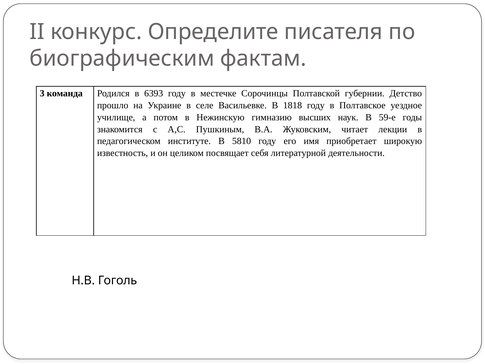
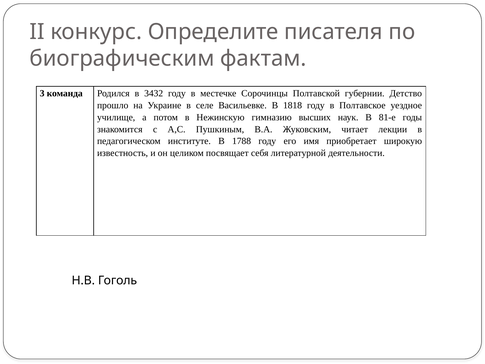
6393: 6393 -> 3432
59-е: 59-е -> 81-е
5810: 5810 -> 1788
